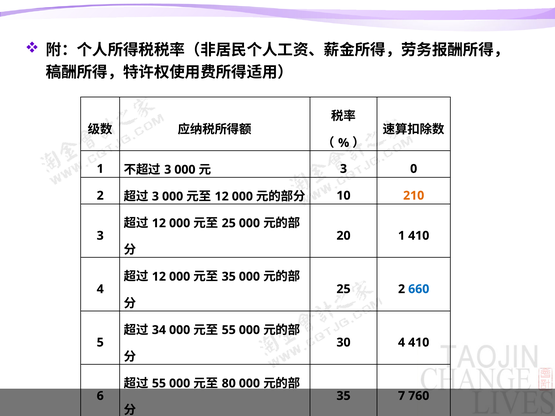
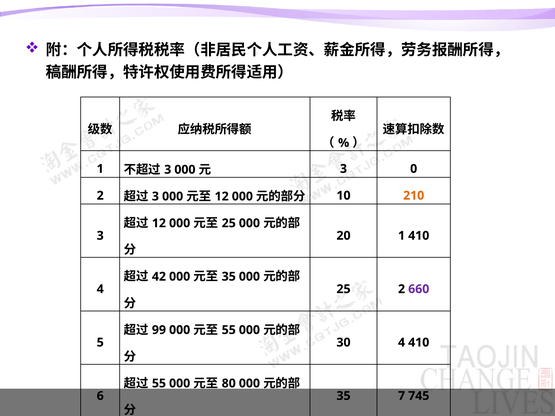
12 at (159, 277): 12 -> 42
660 colour: blue -> purple
34: 34 -> 99
760: 760 -> 745
